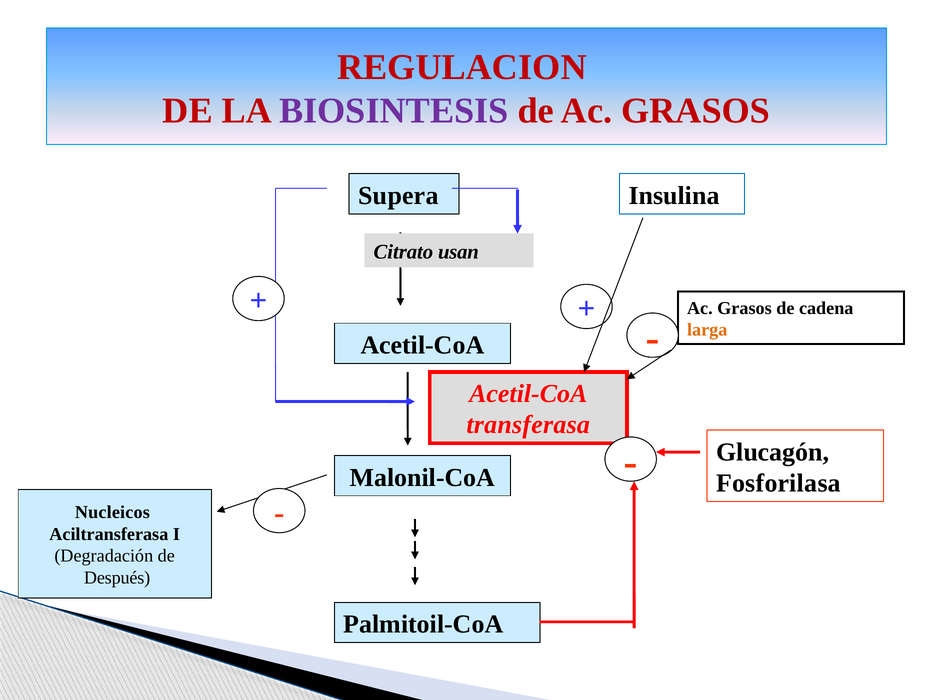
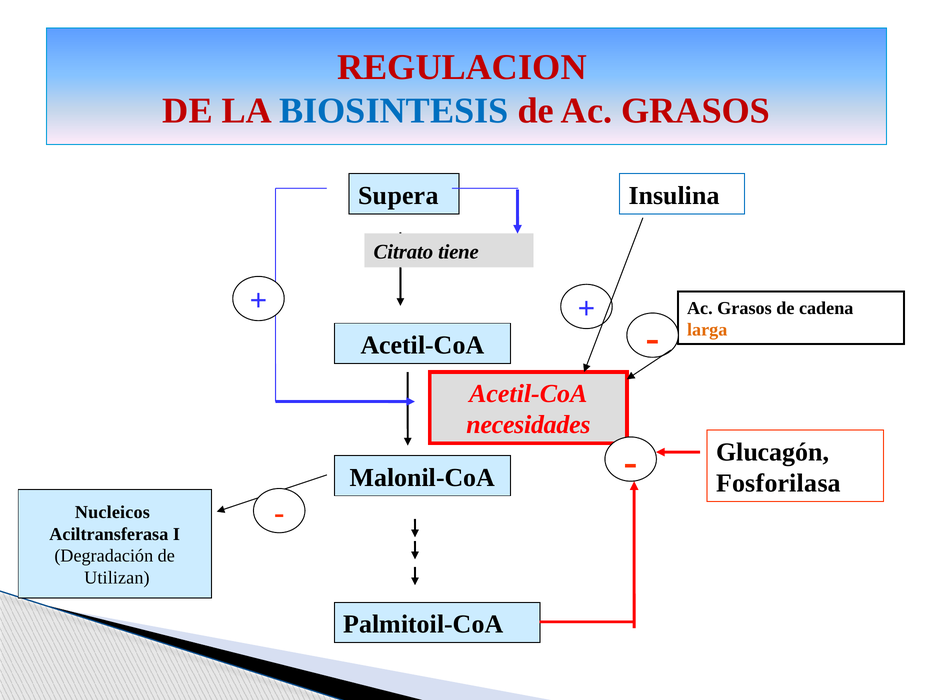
BIOSINTESIS colour: purple -> blue
usan: usan -> tiene
transferasa: transferasa -> necesidades
Después: Después -> Utilizan
